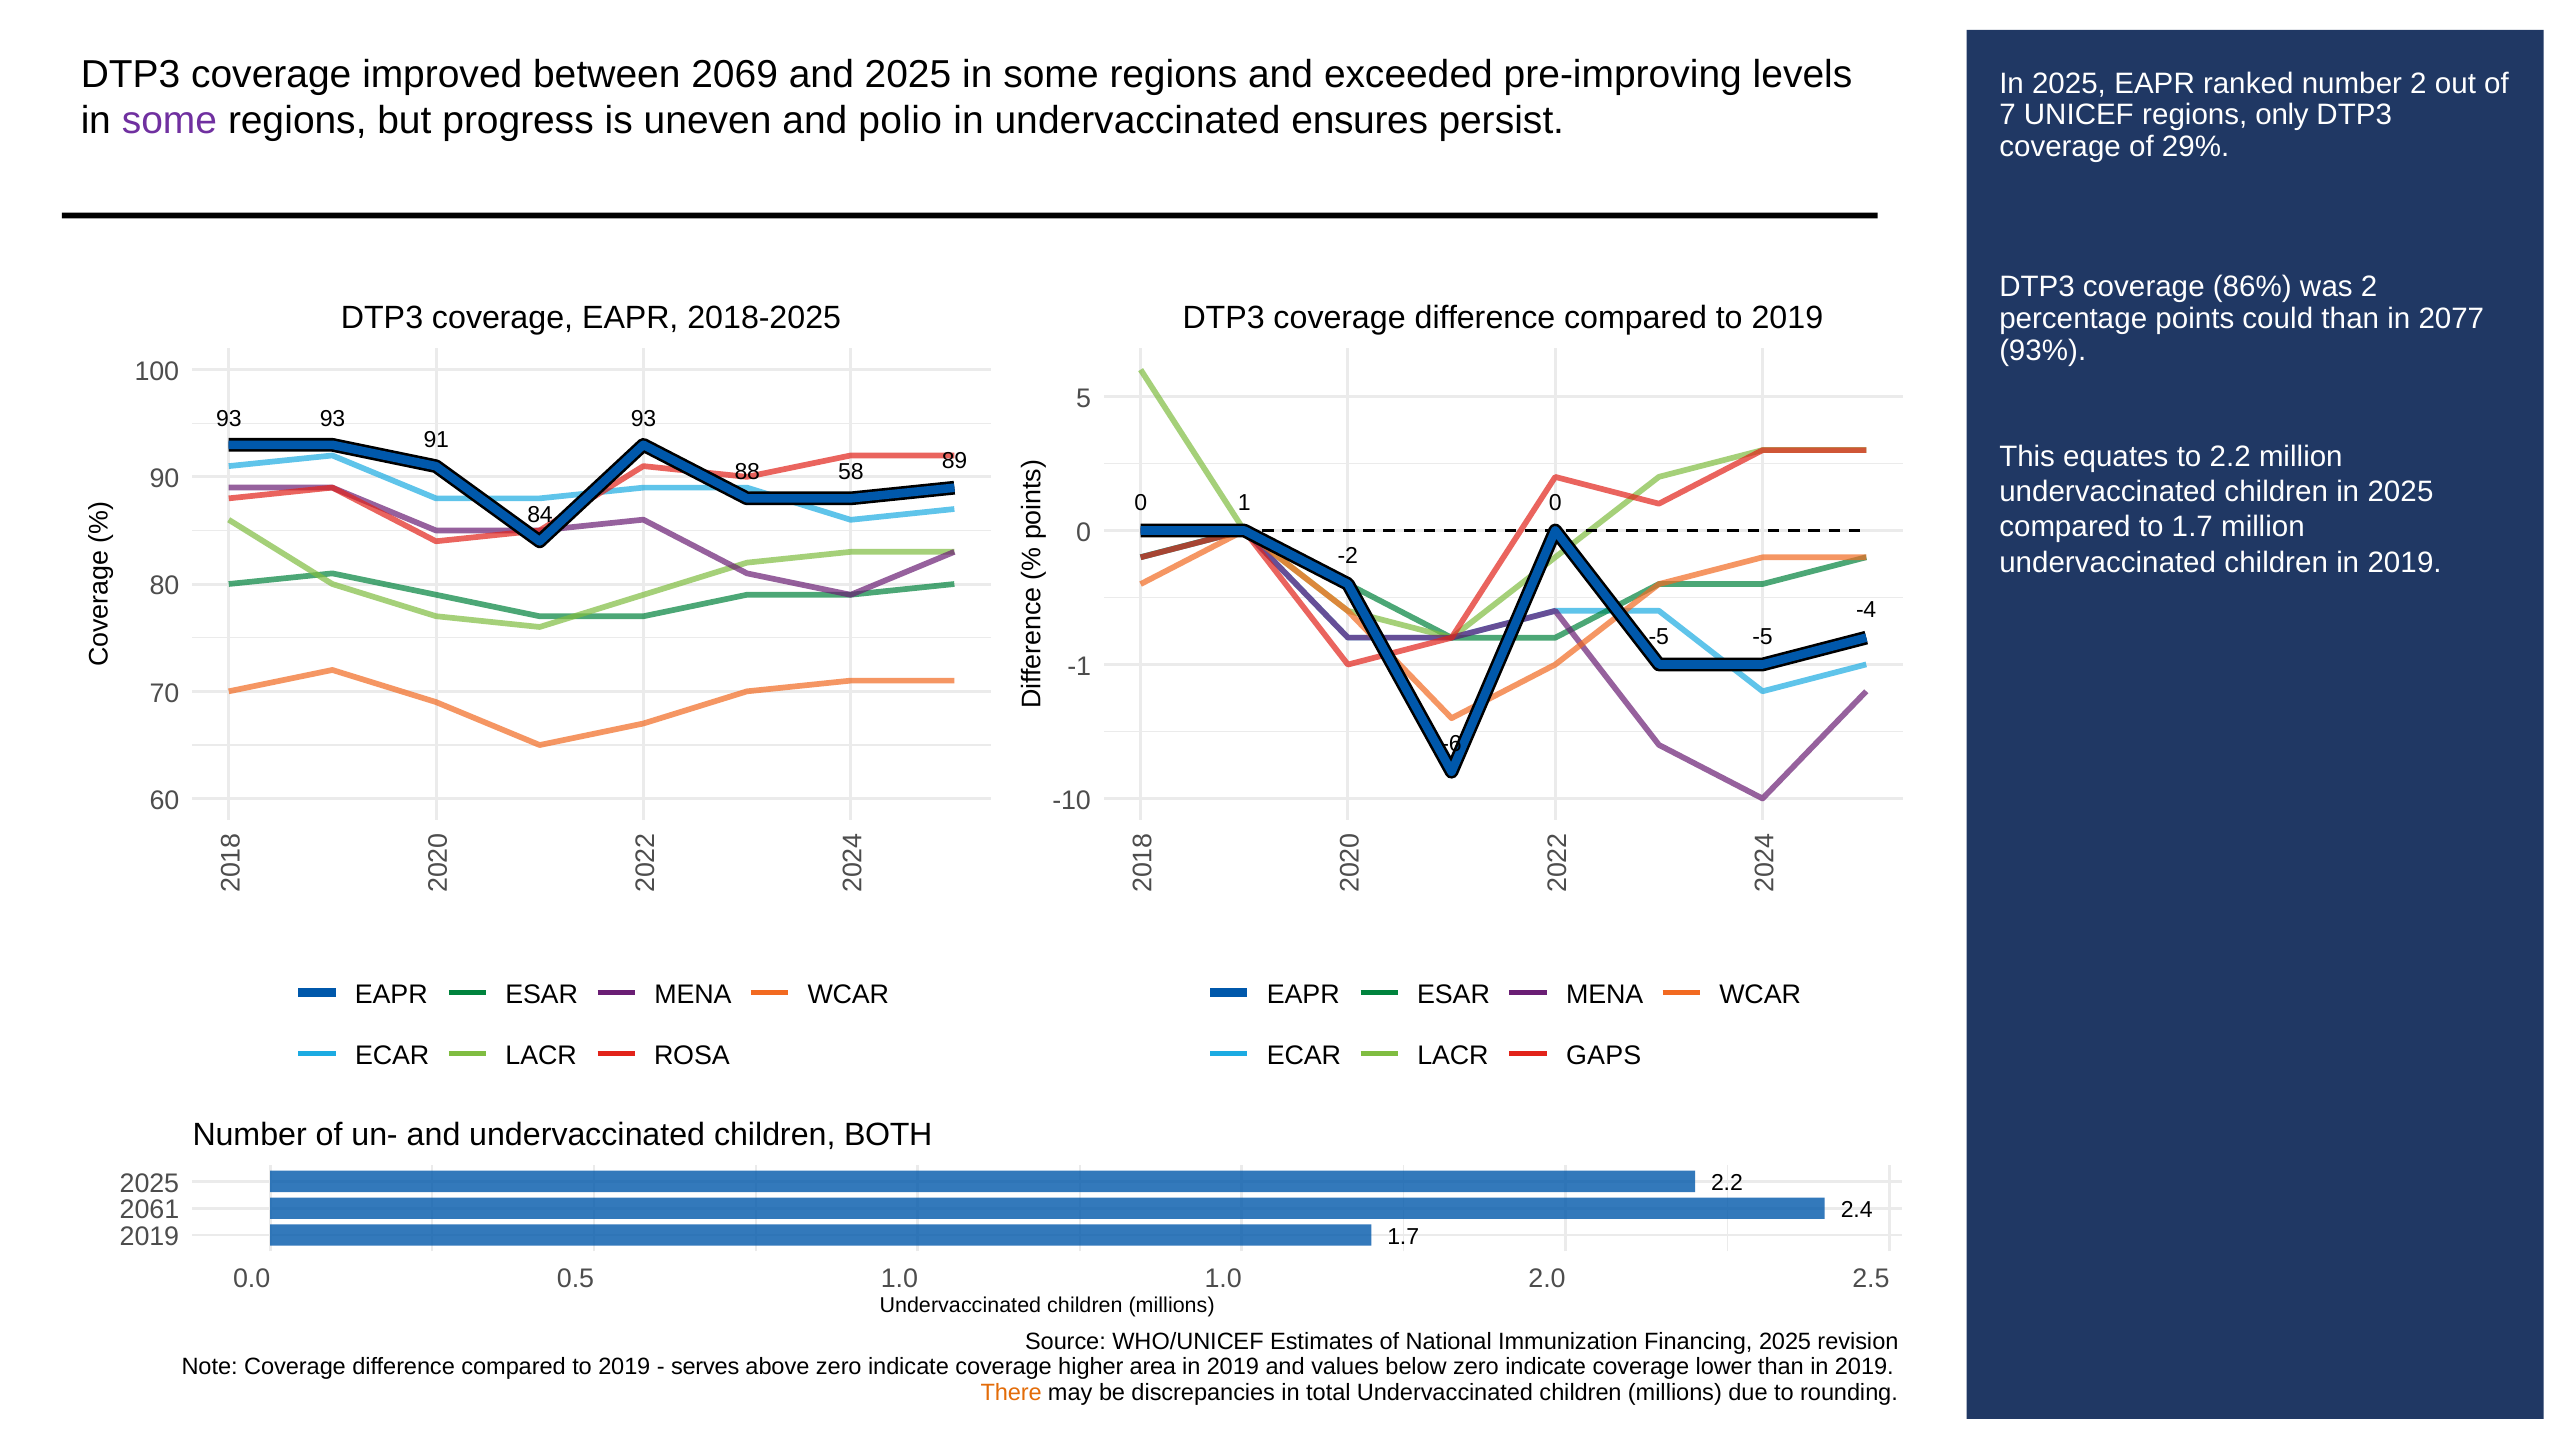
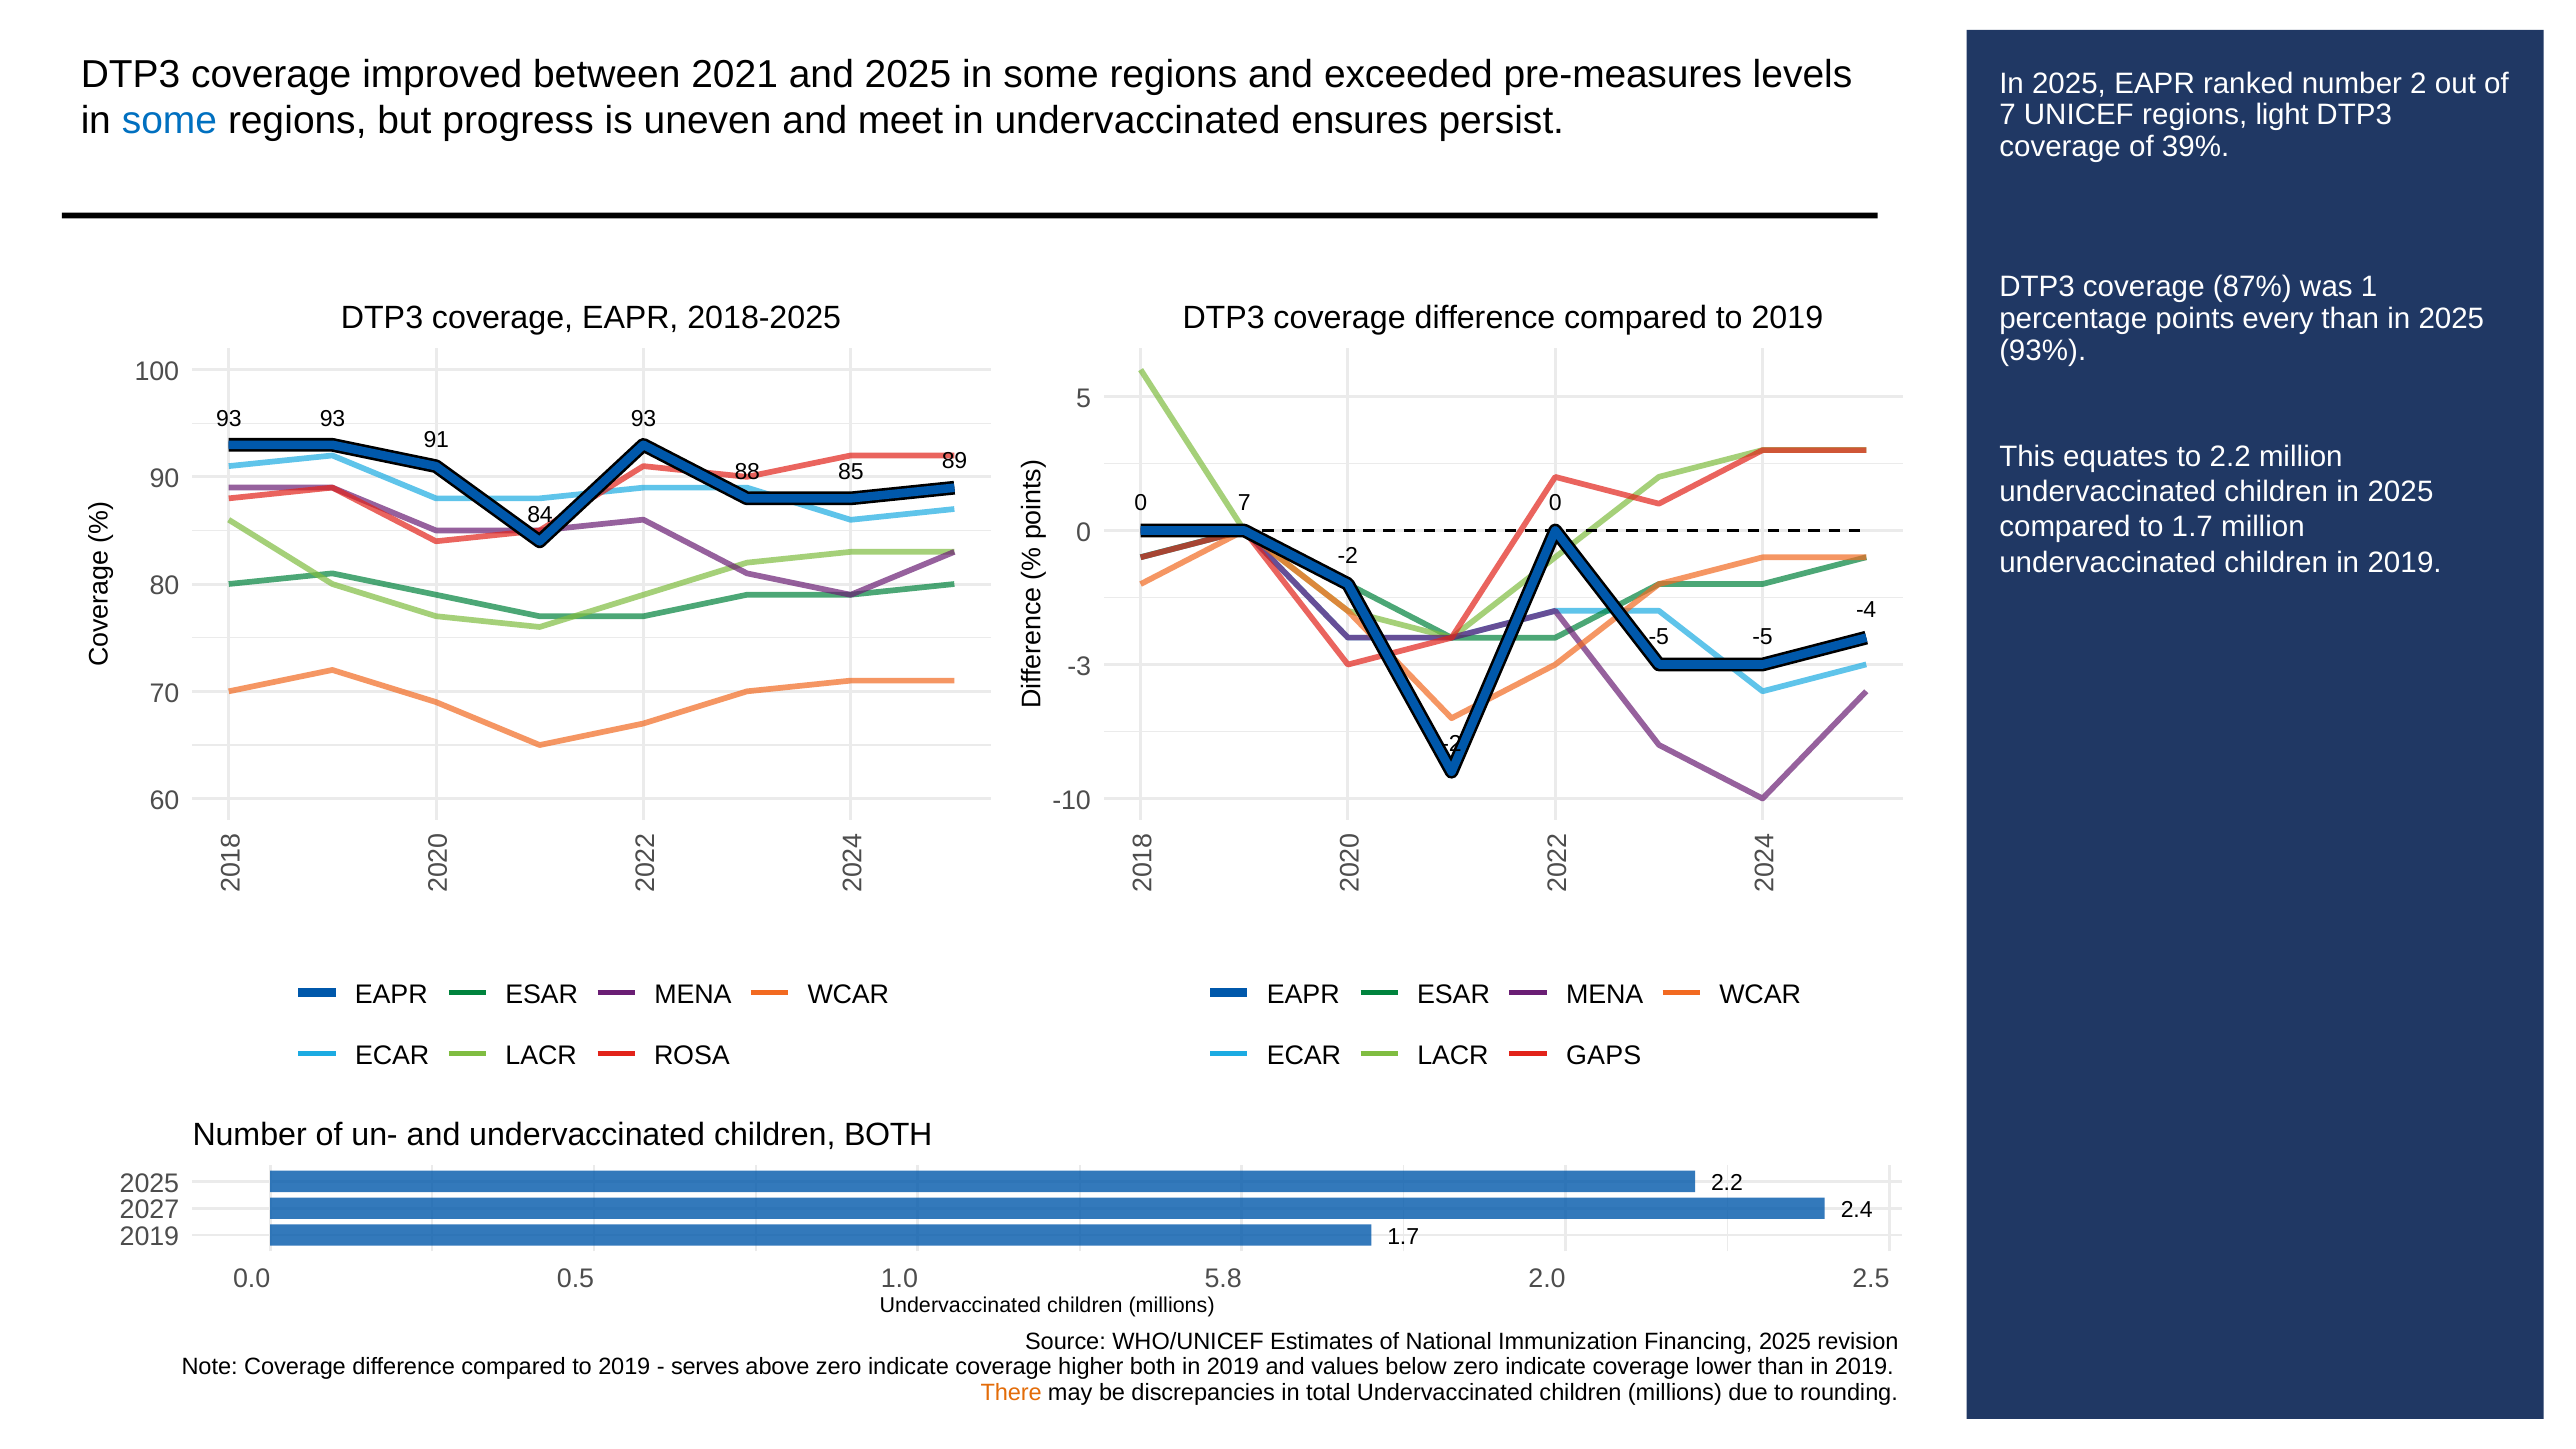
2069: 2069 -> 2021
pre-improving: pre-improving -> pre-measures
only: only -> light
some at (169, 121) colour: purple -> blue
polio: polio -> meet
29%: 29% -> 39%
86%: 86% -> 87%
was 2: 2 -> 1
could: could -> every
than in 2077: 2077 -> 2025
58: 58 -> 85
1 at (1244, 503): 1 -> 7
-1: -1 -> -3
-6 at (1452, 744): -6 -> -2
2061: 2061 -> 2027
1.0 1.0: 1.0 -> 5.8
higher area: area -> both
